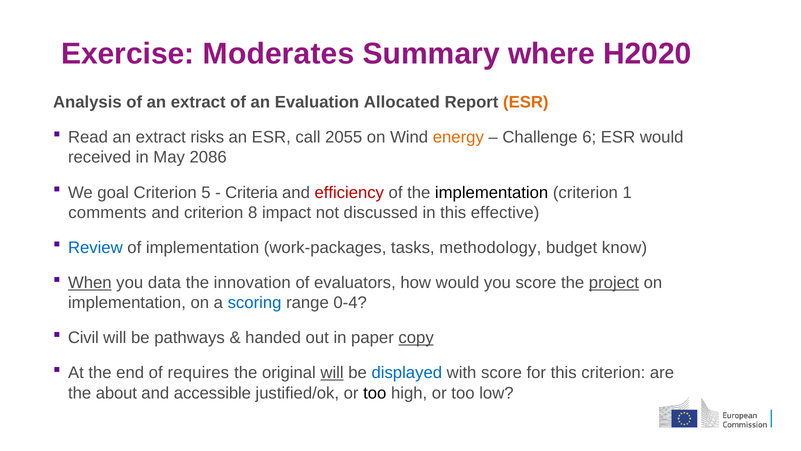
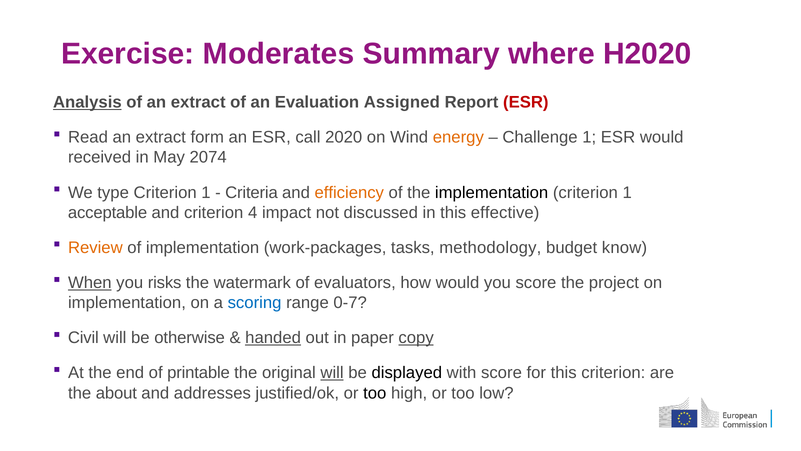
Analysis underline: none -> present
Allocated: Allocated -> Assigned
ESR at (526, 102) colour: orange -> red
risks: risks -> form
2055: 2055 -> 2020
Challenge 6: 6 -> 1
2086: 2086 -> 2074
goal: goal -> type
5 at (206, 192): 5 -> 1
efficiency colour: red -> orange
comments: comments -> acceptable
8: 8 -> 4
Review colour: blue -> orange
data: data -> risks
innovation: innovation -> watermark
project underline: present -> none
0-4: 0-4 -> 0-7
pathways: pathways -> otherwise
handed underline: none -> present
requires: requires -> printable
displayed colour: blue -> black
accessible: accessible -> addresses
